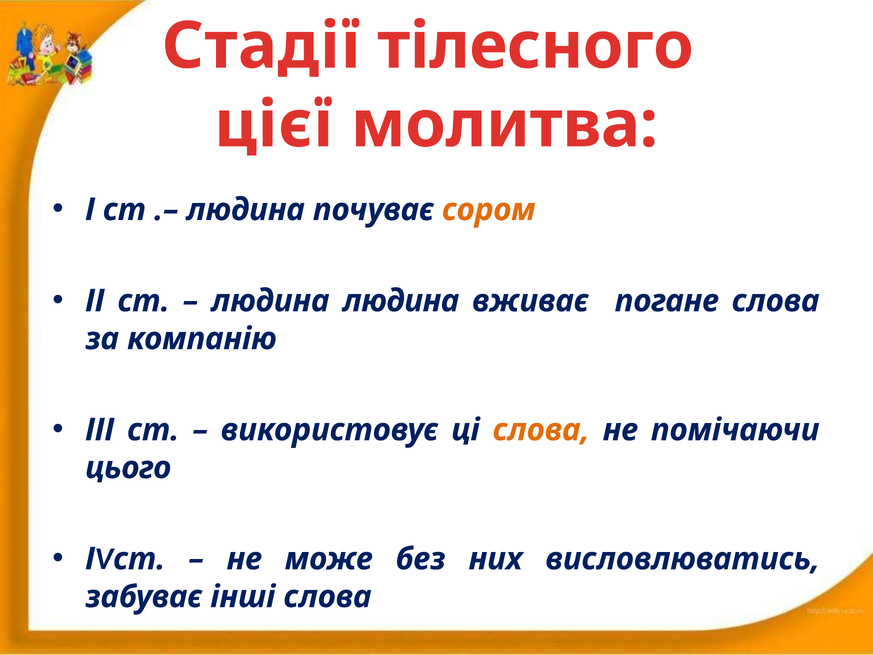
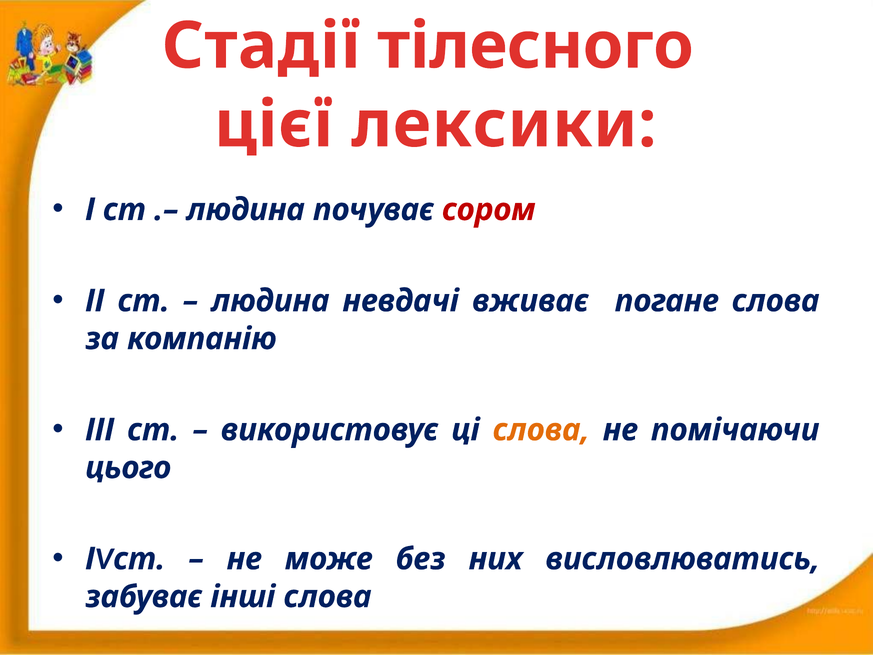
молитва: молитва -> лексики
сором colour: orange -> red
людина людина: людина -> невдачі
